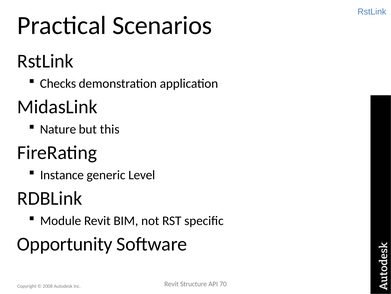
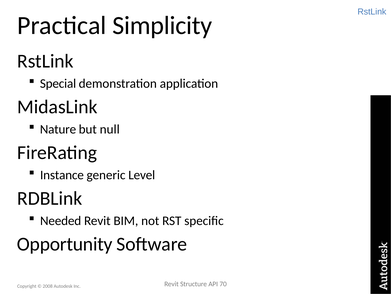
Scenarios: Scenarios -> Simplicity
Checks: Checks -> Special
this: this -> null
Module: Module -> Needed
